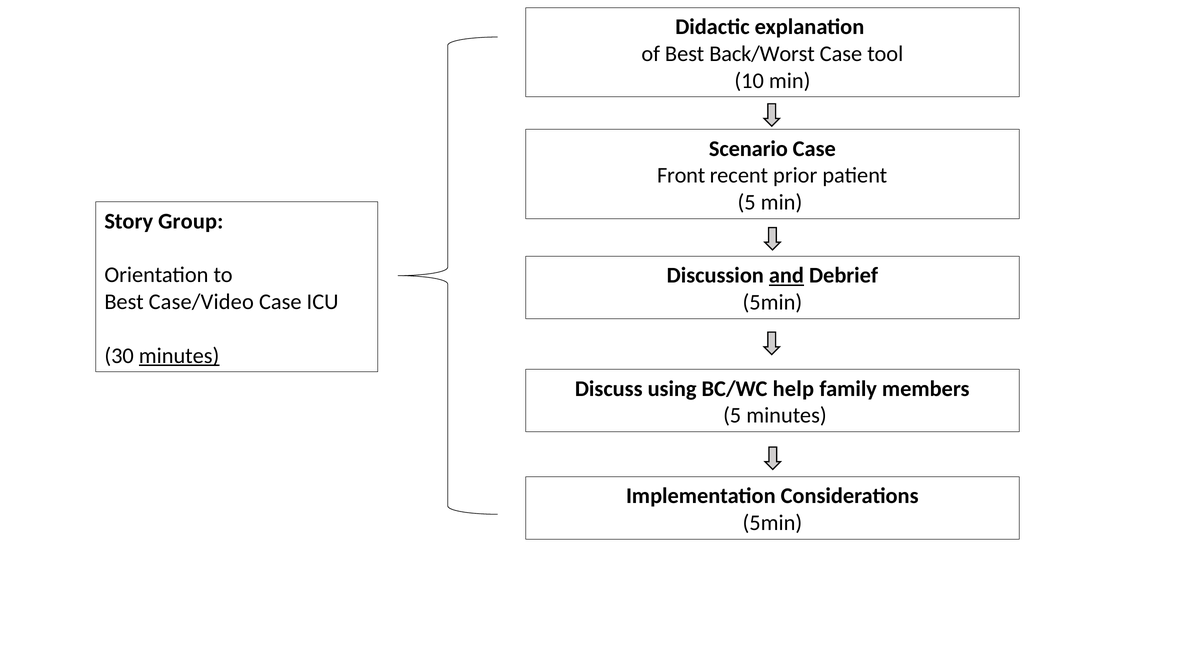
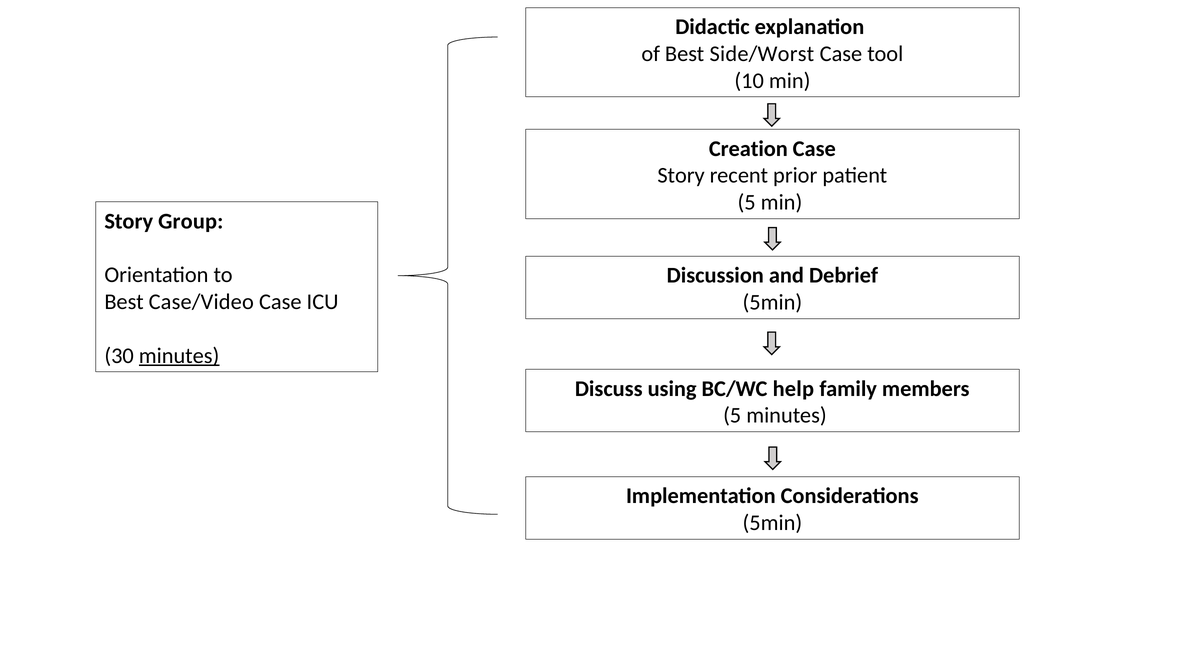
Back/Worst: Back/Worst -> Side/Worst
Scenario: Scenario -> Creation
Front at (681, 175): Front -> Story
and underline: present -> none
